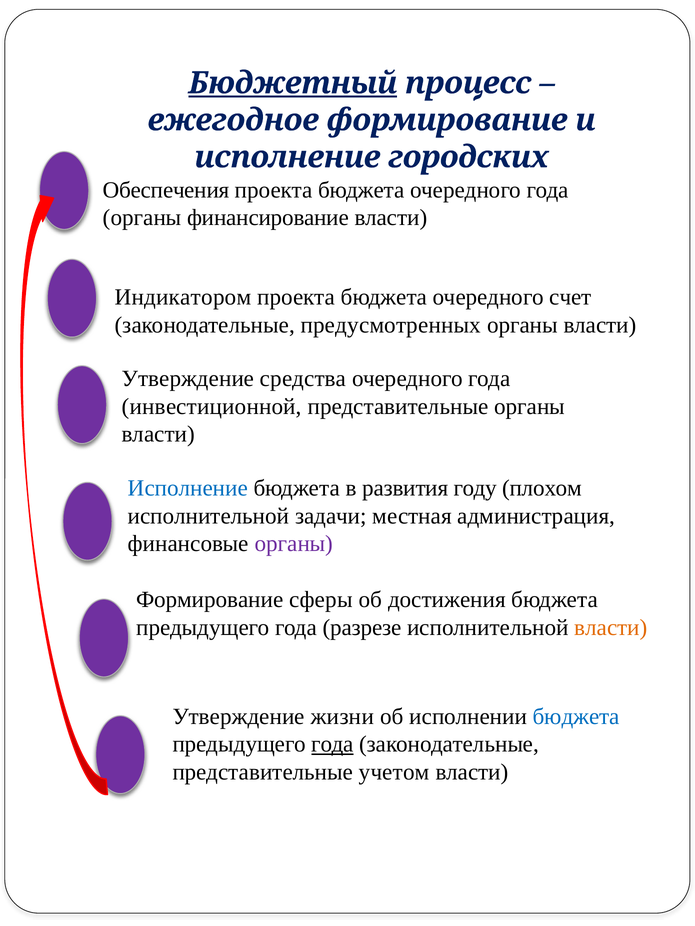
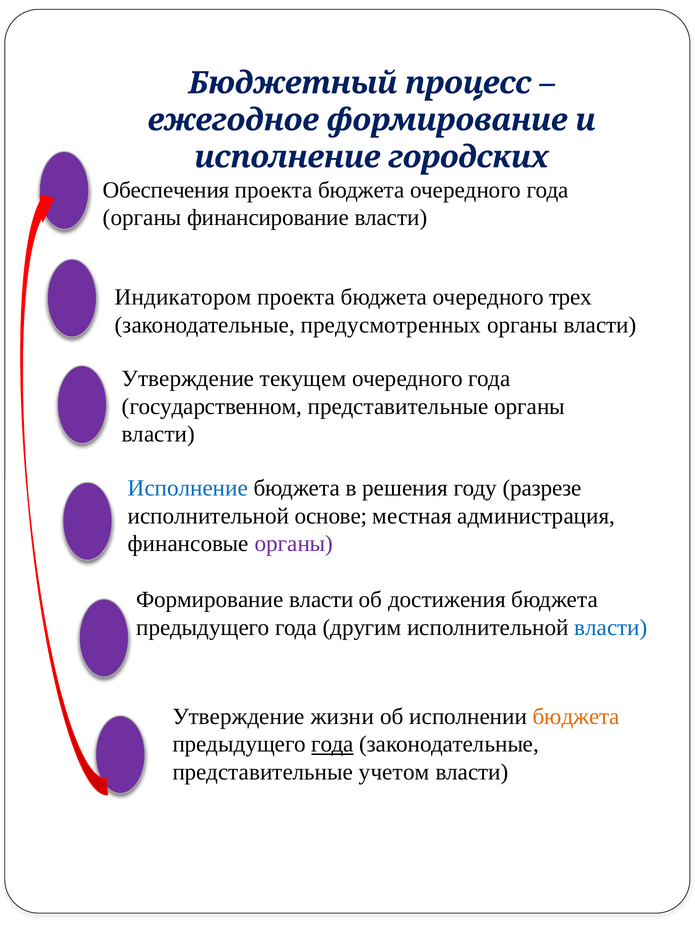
Бюджетный underline: present -> none
счет: счет -> трех
средства: средства -> текущем
инвестиционной: инвестиционной -> государственном
развития: развития -> решения
плохом: плохом -> разрезе
задачи: задачи -> основе
Формирование сферы: сферы -> власти
разрезе: разрезе -> другим
власти at (611, 628) colour: orange -> blue
бюджета at (576, 717) colour: blue -> orange
